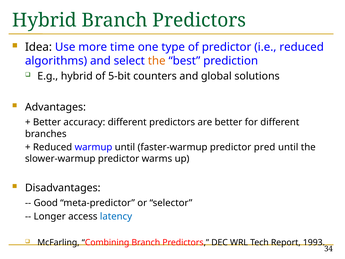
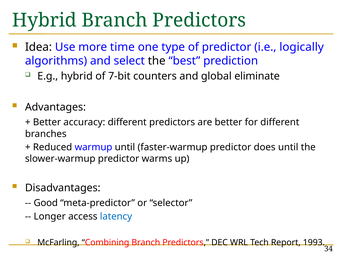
i.e reduced: reduced -> logically
the at (157, 61) colour: orange -> black
5-bit: 5-bit -> 7-bit
solutions: solutions -> eliminate
pred: pred -> does
